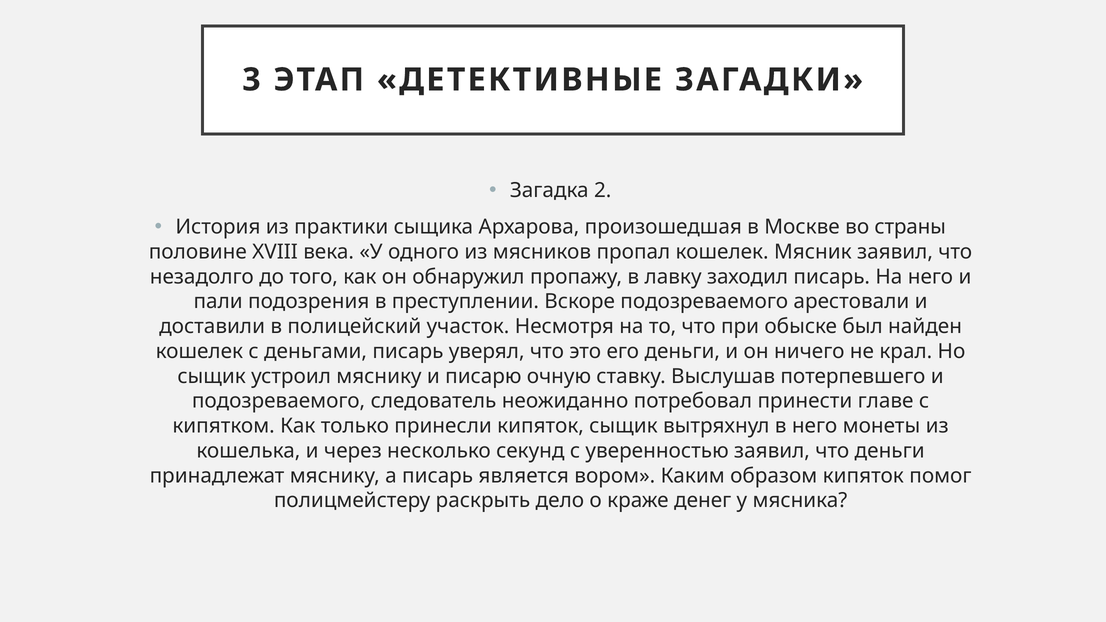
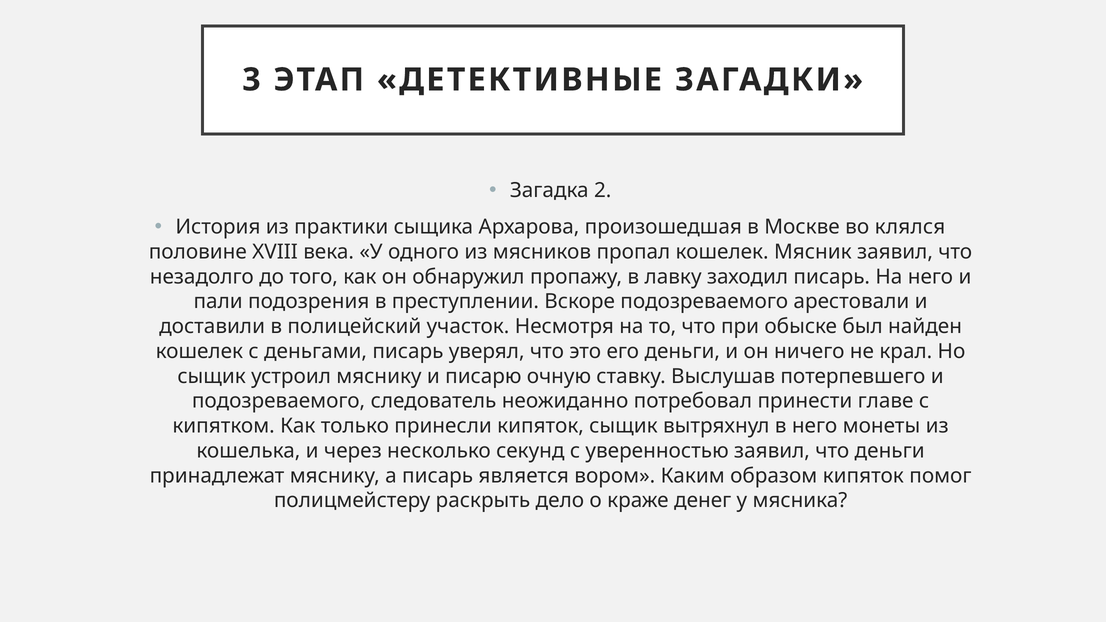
страны: страны -> клялся
